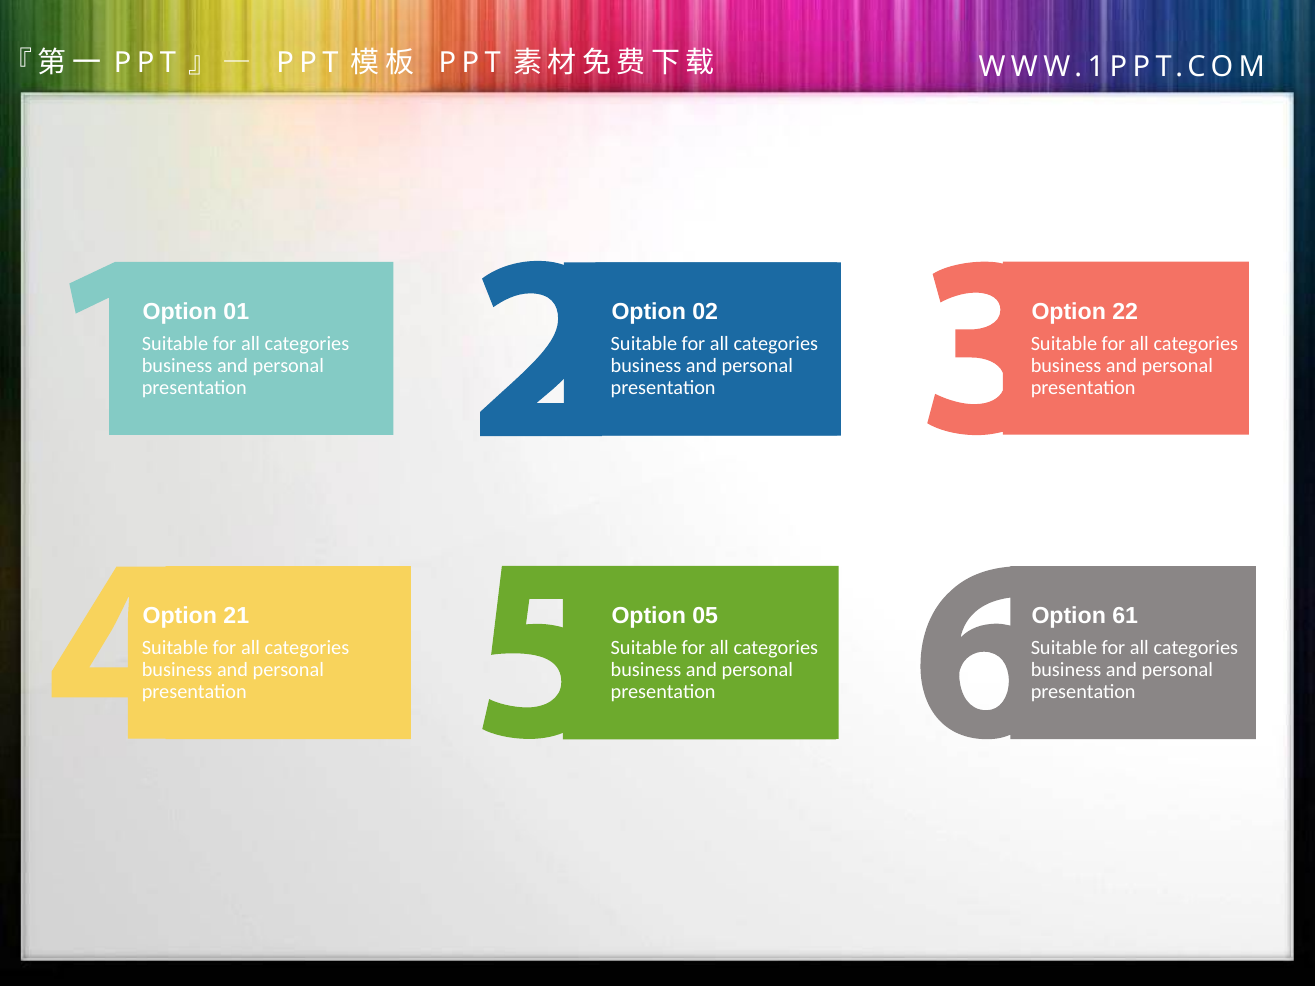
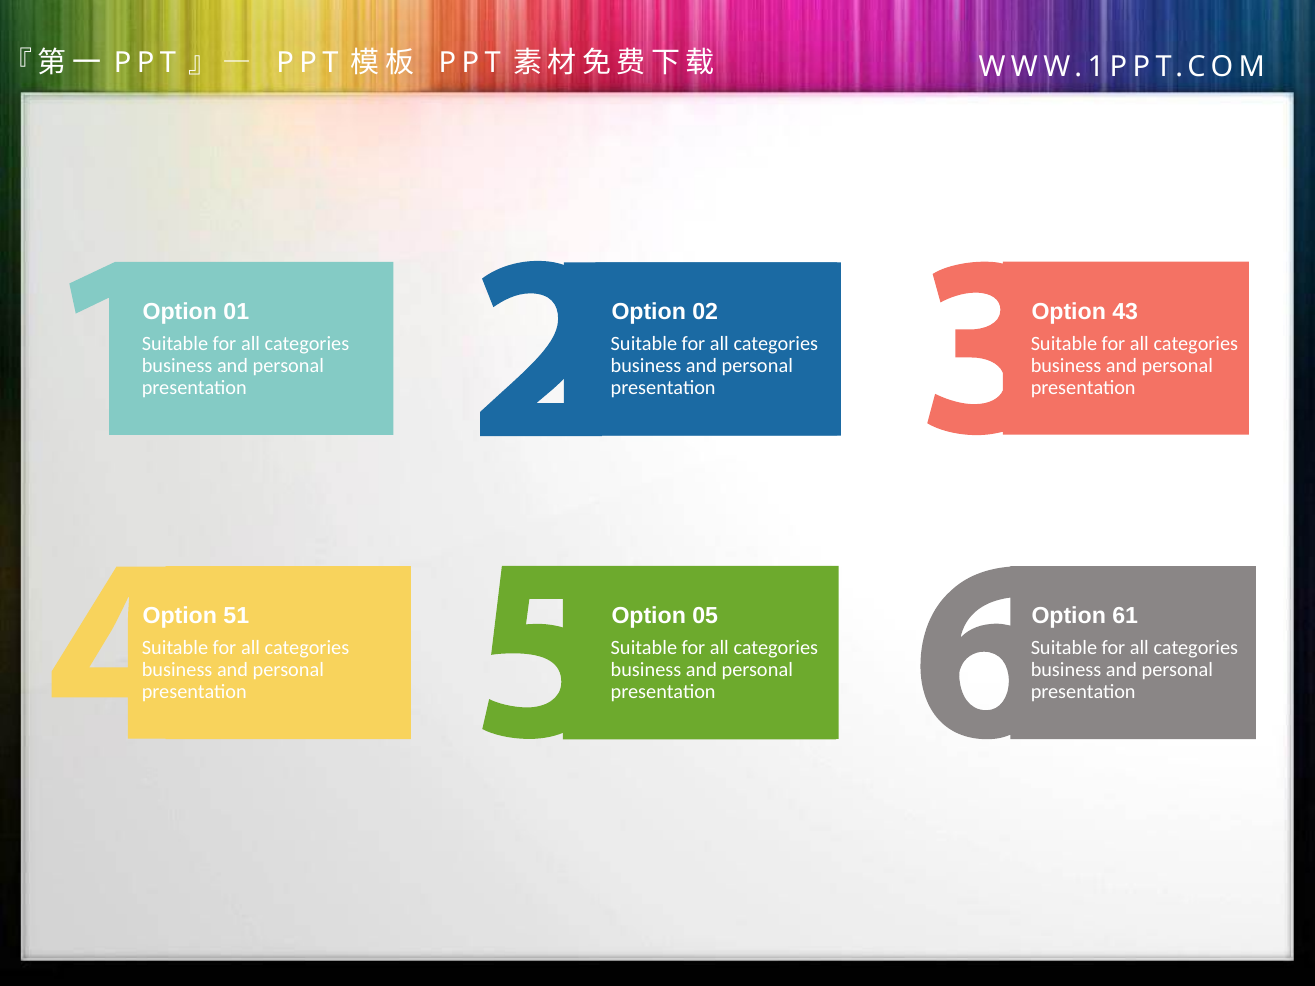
22: 22 -> 43
21: 21 -> 51
